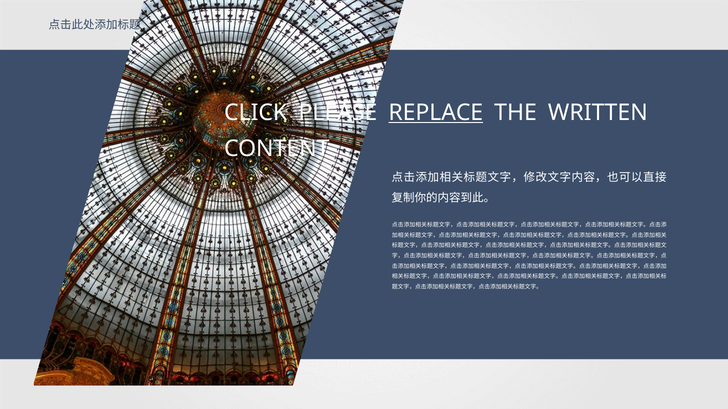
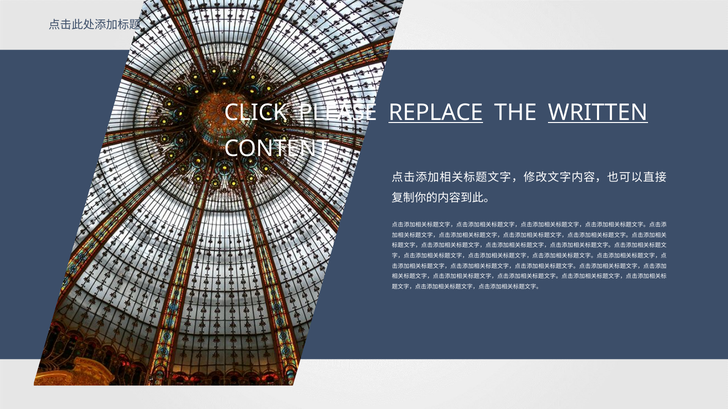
WRITTEN underline: none -> present
